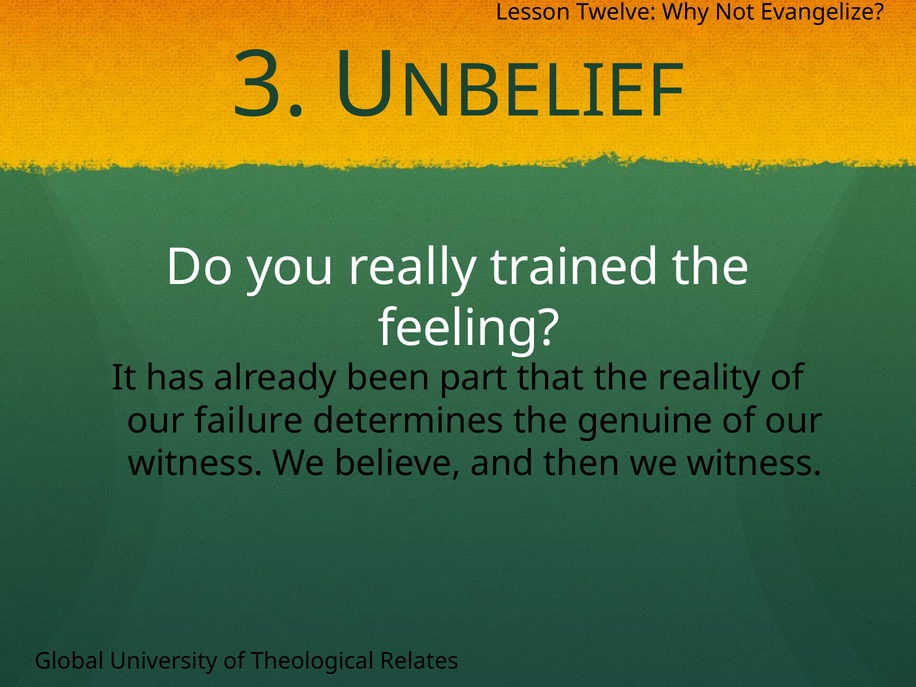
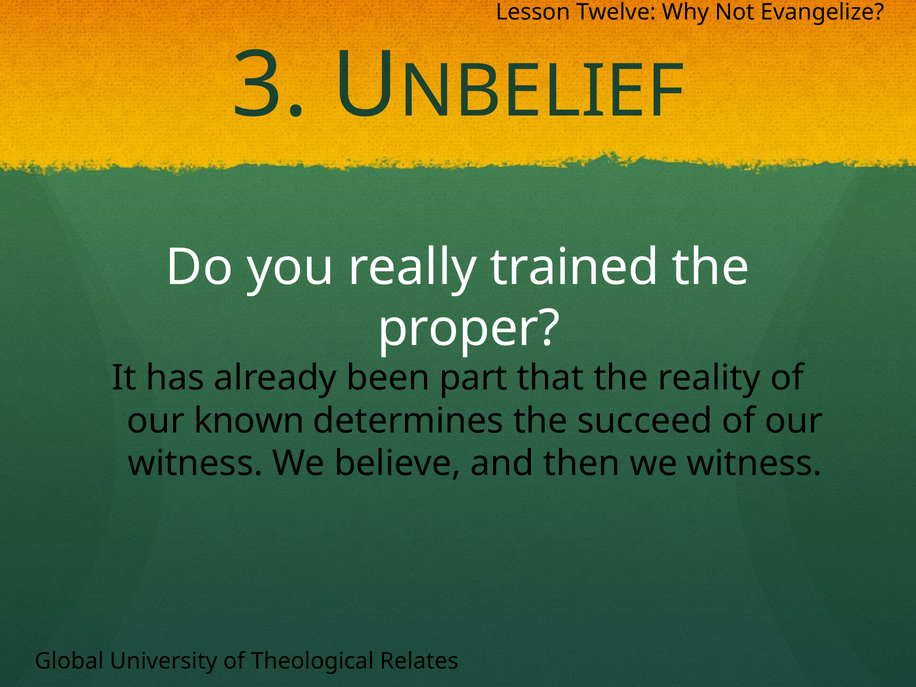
feeling: feeling -> proper
failure: failure -> known
genuine: genuine -> succeed
